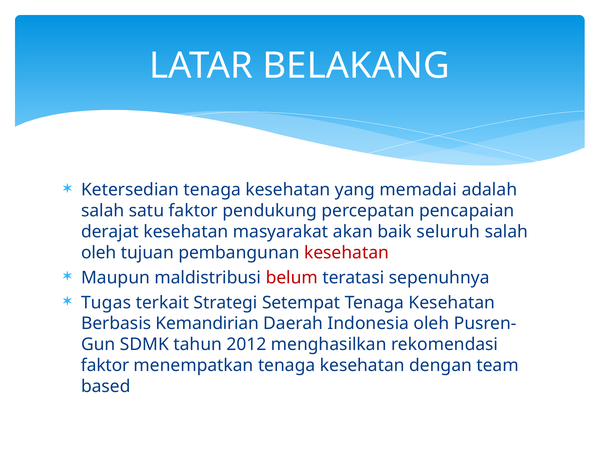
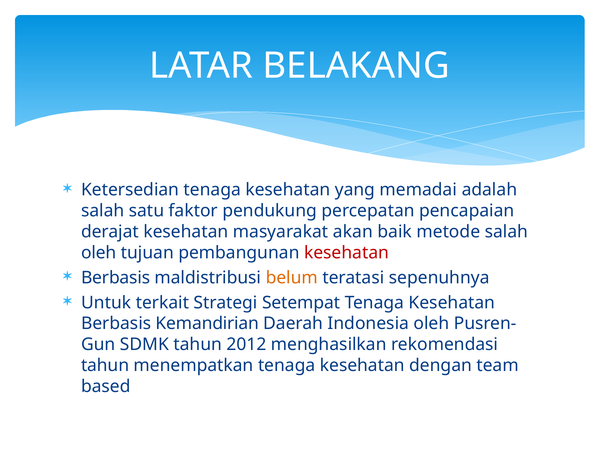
seluruh: seluruh -> metode
Maupun at (116, 278): Maupun -> Berbasis
belum colour: red -> orange
Tugas: Tugas -> Untuk
faktor at (105, 366): faktor -> tahun
